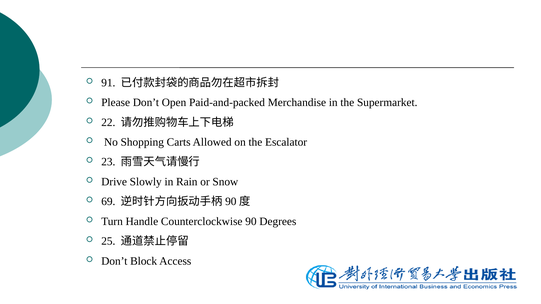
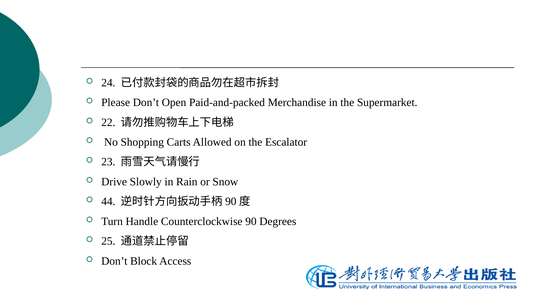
91: 91 -> 24
69: 69 -> 44
